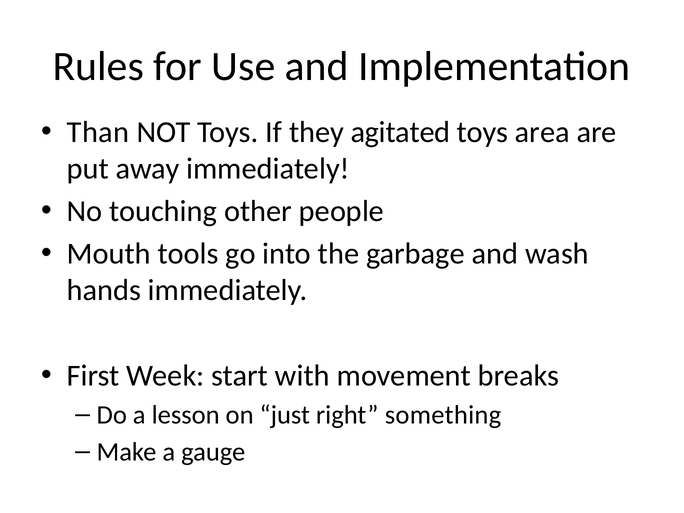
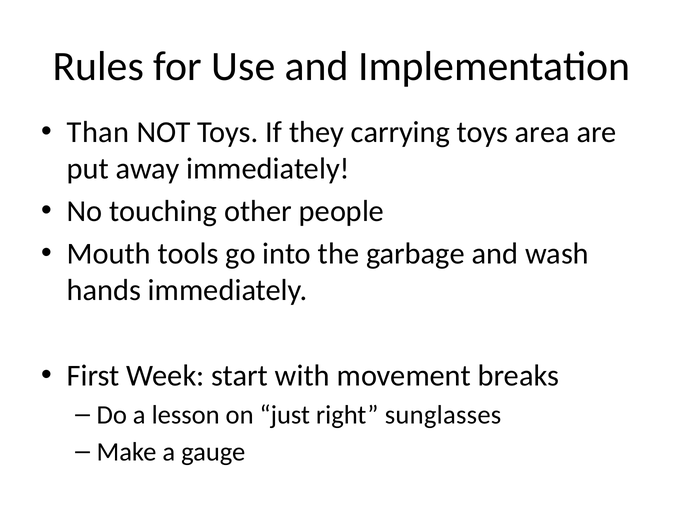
agitated: agitated -> carrying
something: something -> sunglasses
